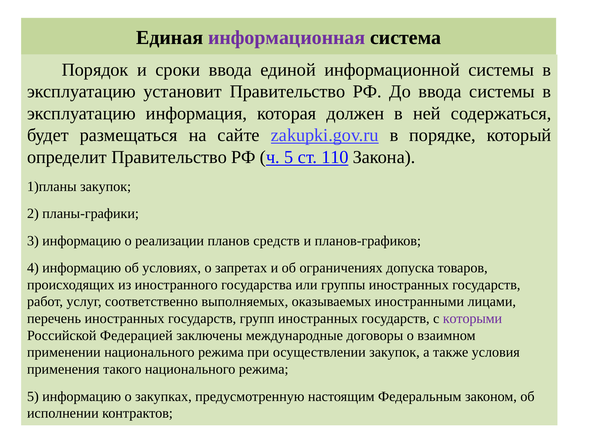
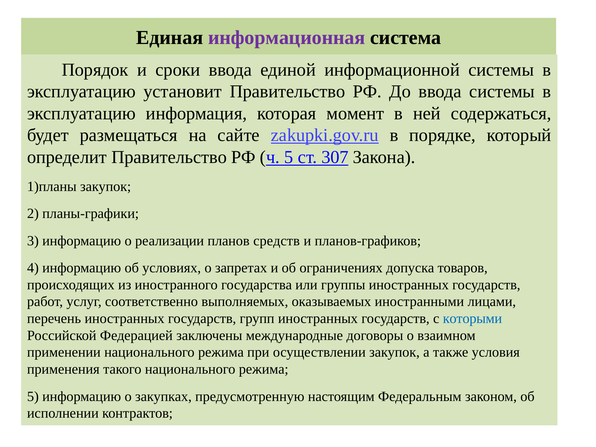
должен: должен -> момент
110: 110 -> 307
которыми colour: purple -> blue
